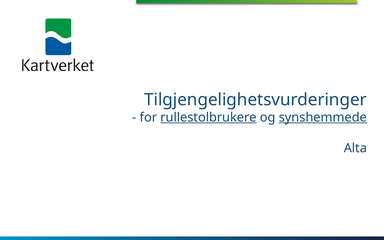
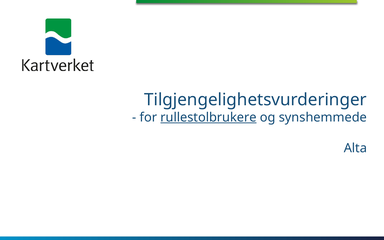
synshemmede underline: present -> none
